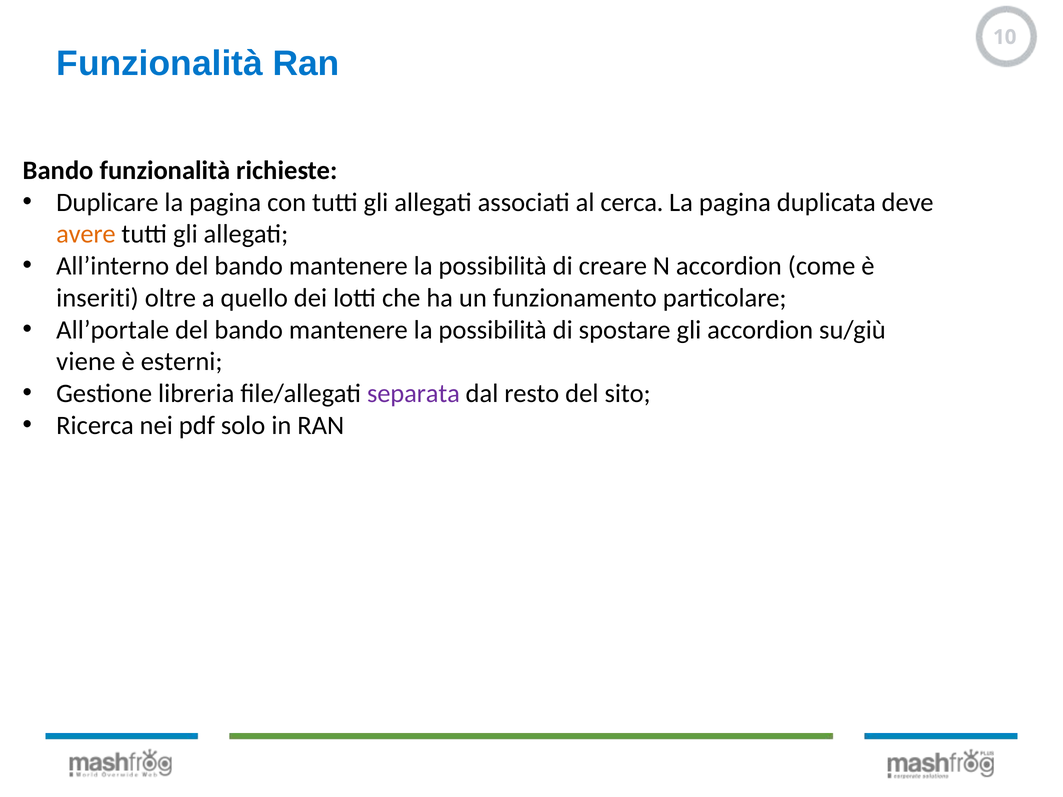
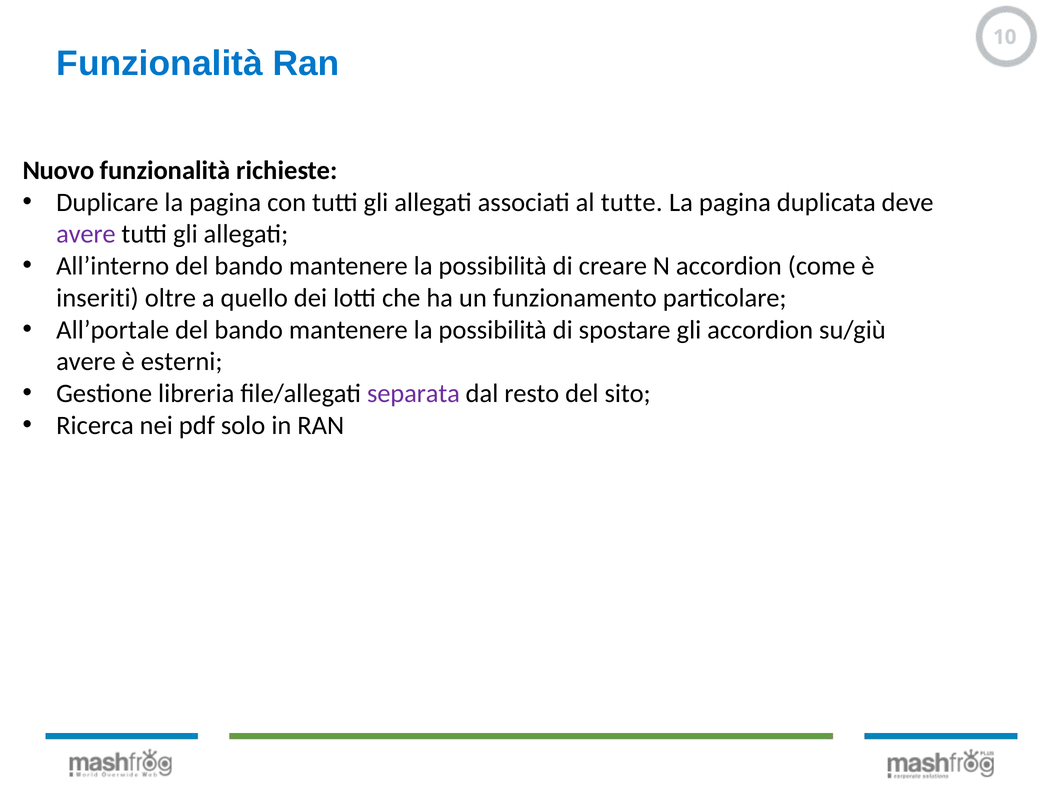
Bando at (58, 170): Bando -> Nuovo
cerca: cerca -> tutte
avere at (86, 234) colour: orange -> purple
viene at (86, 362): viene -> avere
